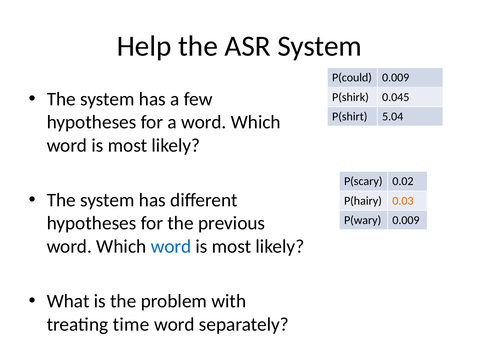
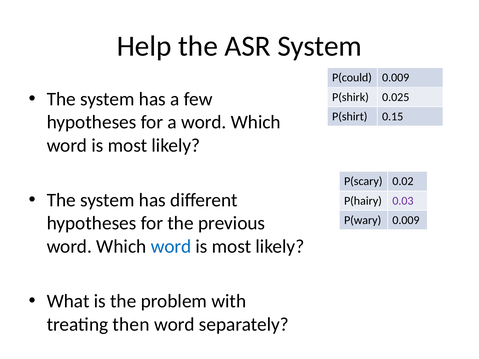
0.045: 0.045 -> 0.025
5.04: 5.04 -> 0.15
0.03 colour: orange -> purple
time: time -> then
